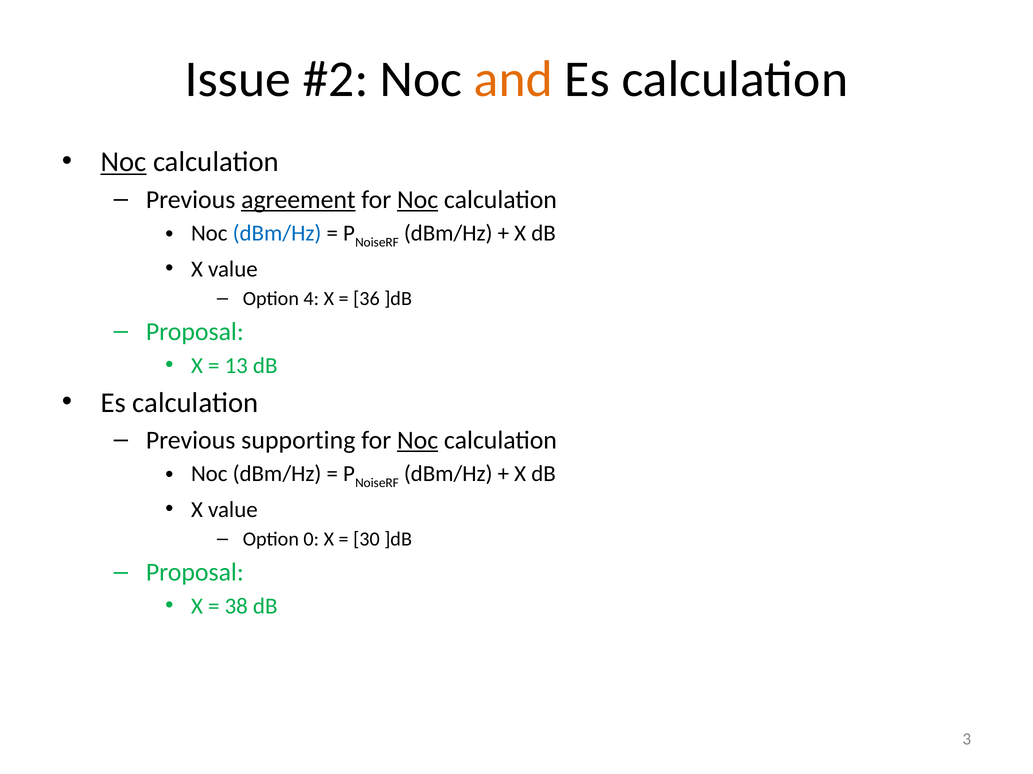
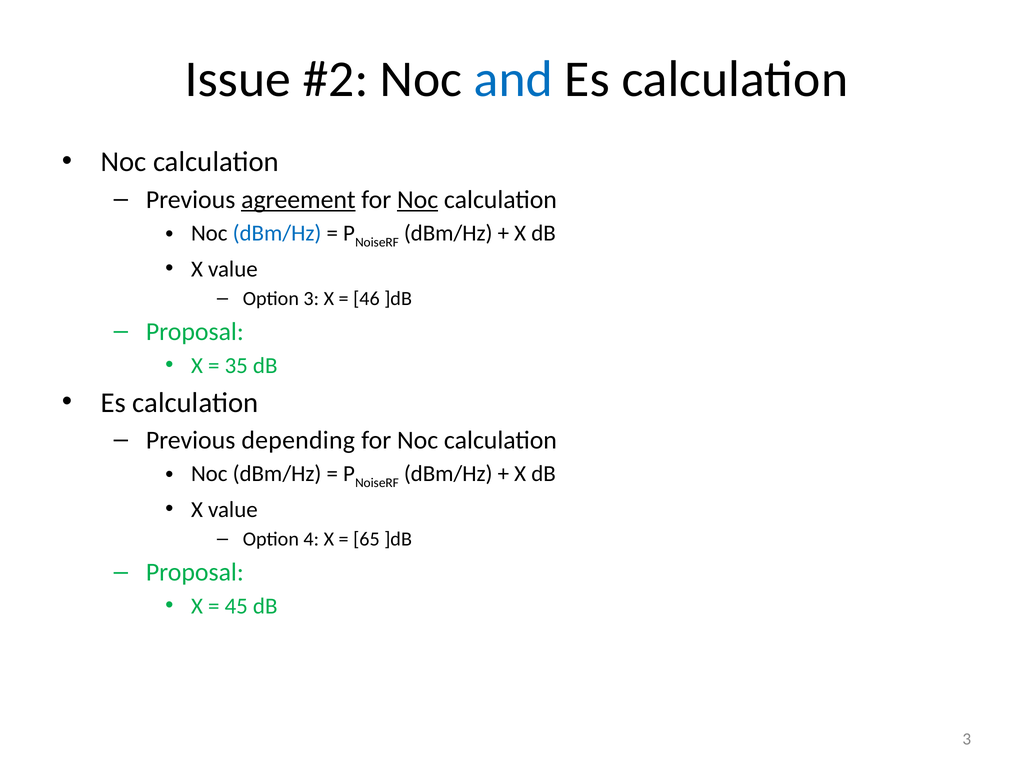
and colour: orange -> blue
Noc at (124, 162) underline: present -> none
Option 4: 4 -> 3
36: 36 -> 46
13: 13 -> 35
supporting: supporting -> depending
Noc at (418, 441) underline: present -> none
0: 0 -> 4
30: 30 -> 65
38: 38 -> 45
